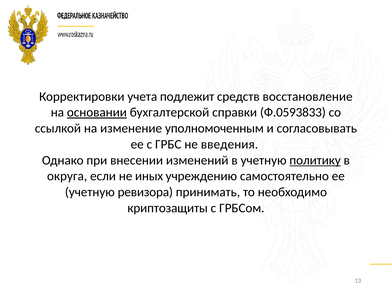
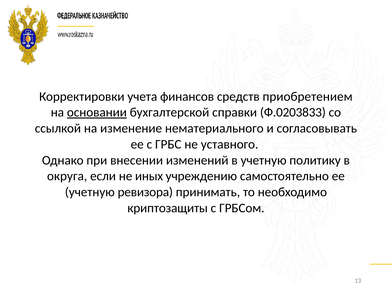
подлежит: подлежит -> финансов
восстановление: восстановление -> приобретением
Ф.0593833: Ф.0593833 -> Ф.0203833
уполномоченным: уполномоченным -> нематериального
введения: введения -> уставного
политику underline: present -> none
